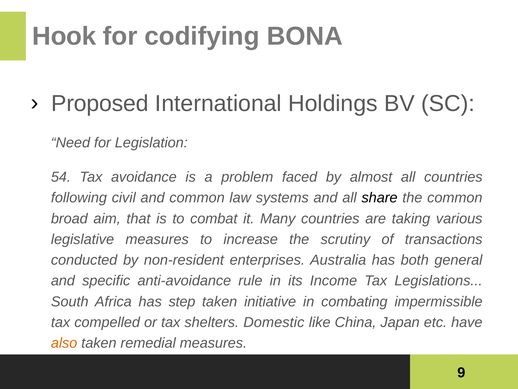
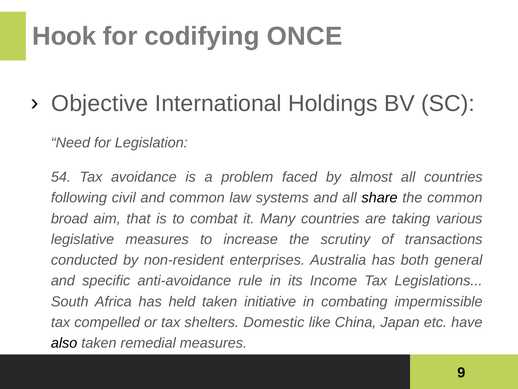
BONA: BONA -> ONCE
Proposed: Proposed -> Objective
step: step -> held
also colour: orange -> black
